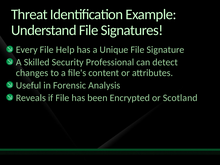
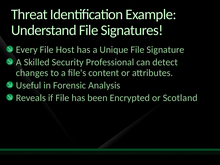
Help: Help -> Host
